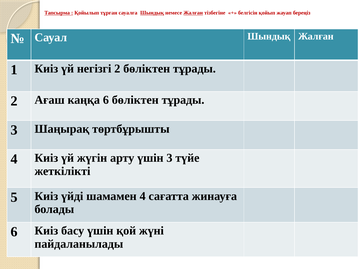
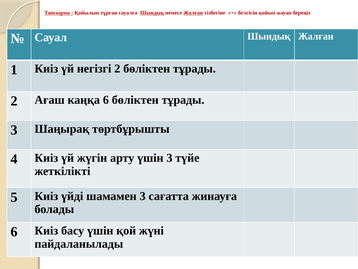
шамамен 4: 4 -> 3
